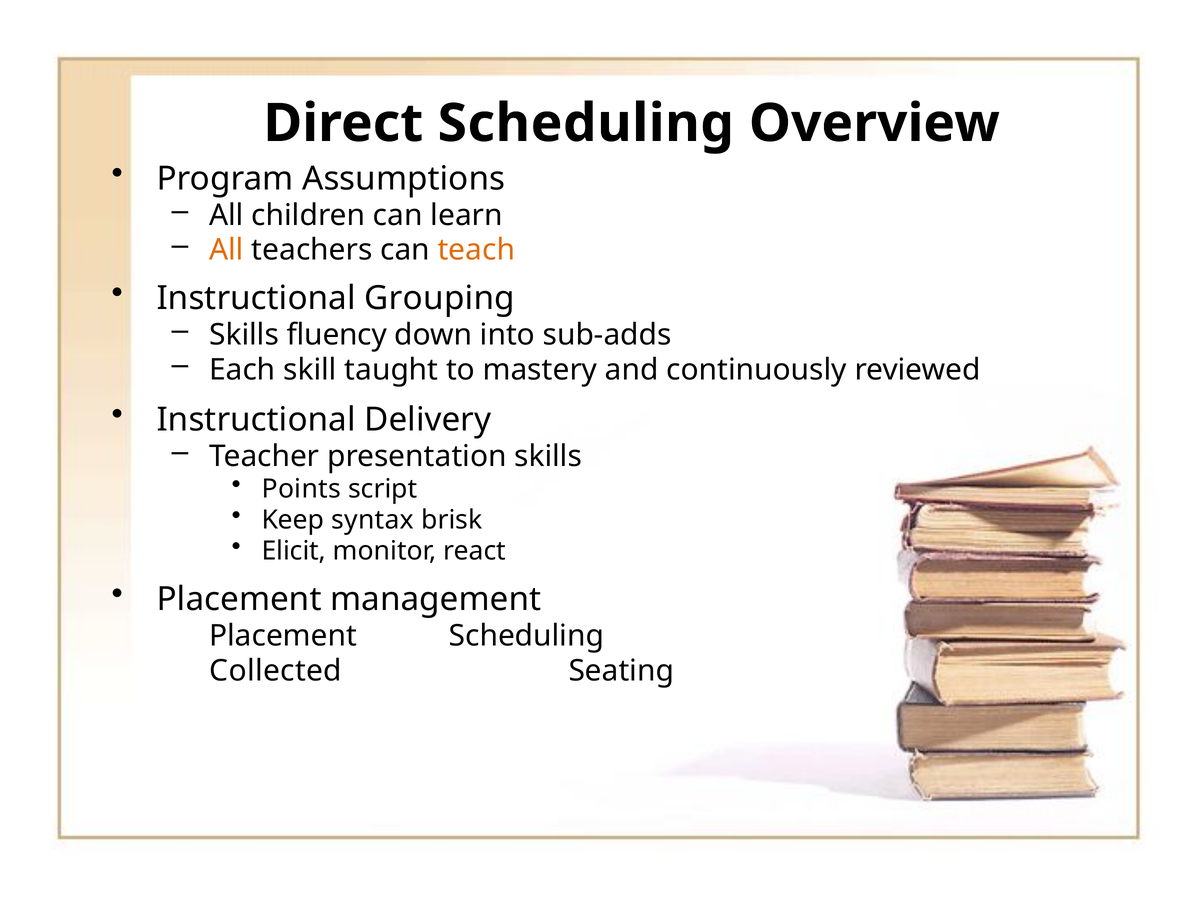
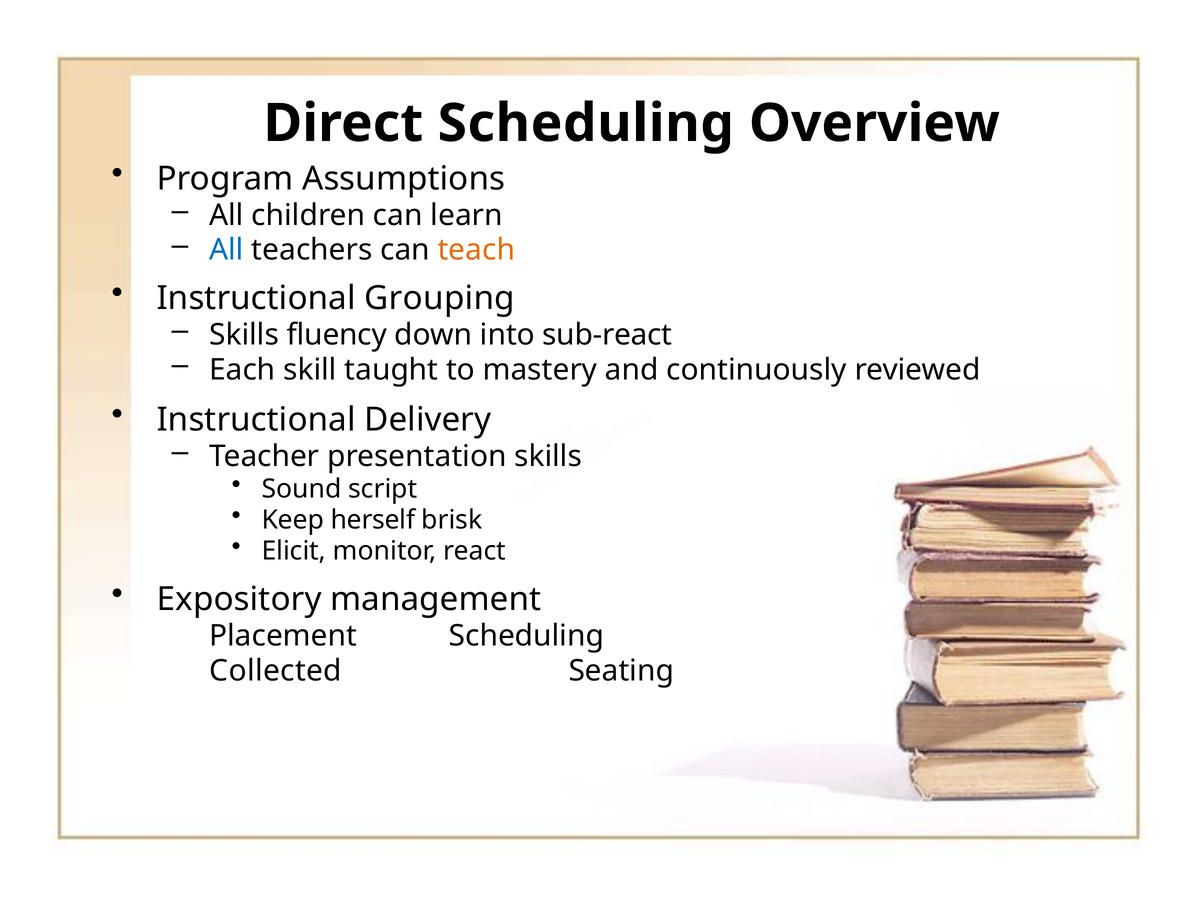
All at (226, 250) colour: orange -> blue
sub-adds: sub-adds -> sub-react
Points: Points -> Sound
syntax: syntax -> herself
Placement at (239, 600): Placement -> Expository
